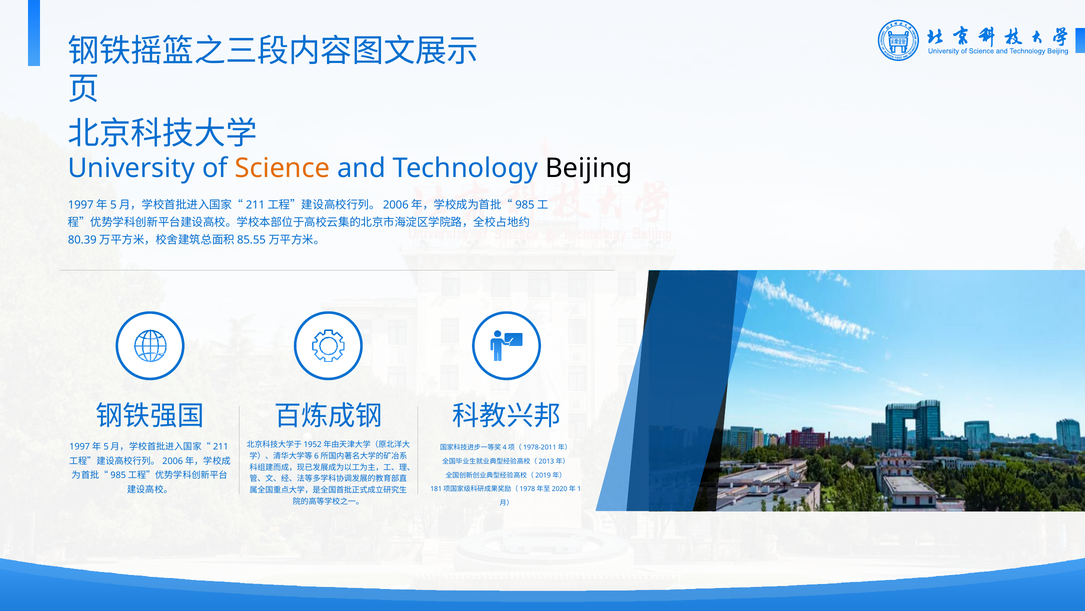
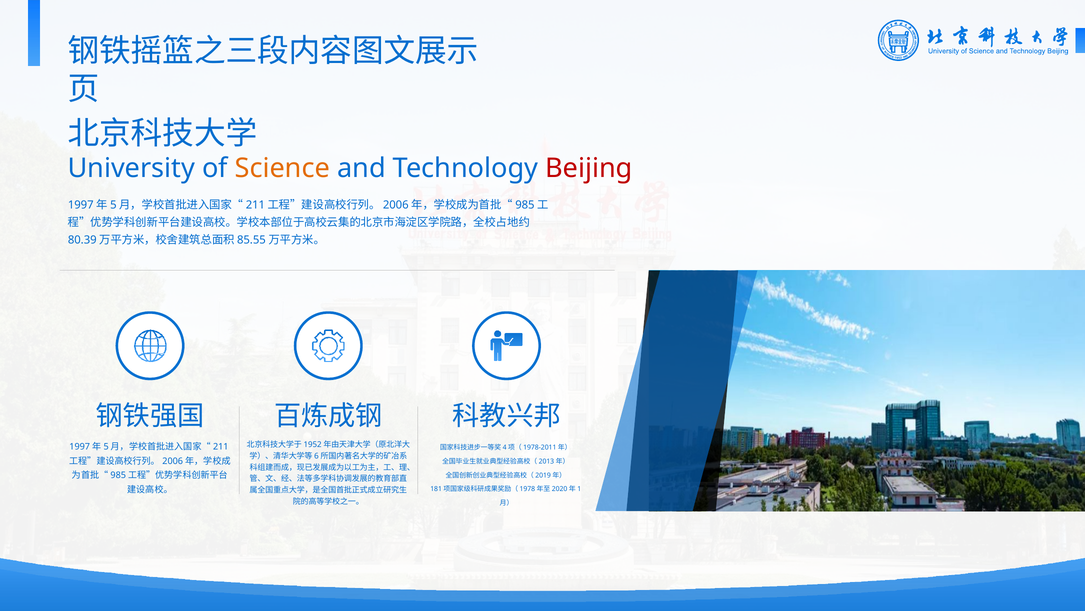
Beijing colour: black -> red
